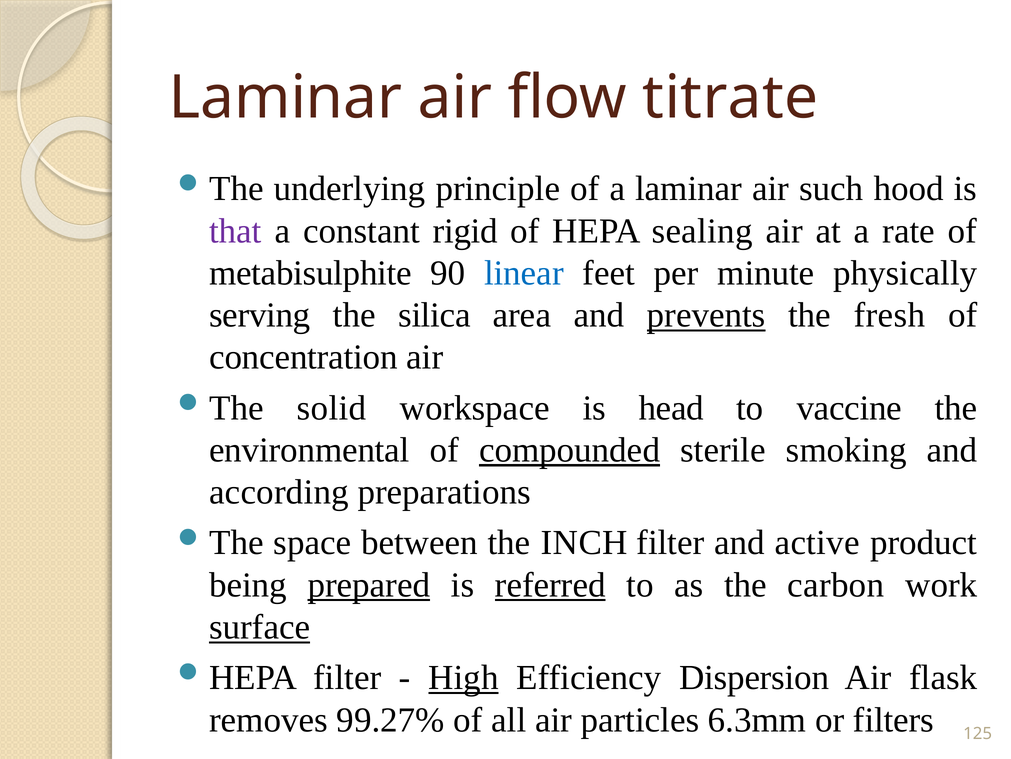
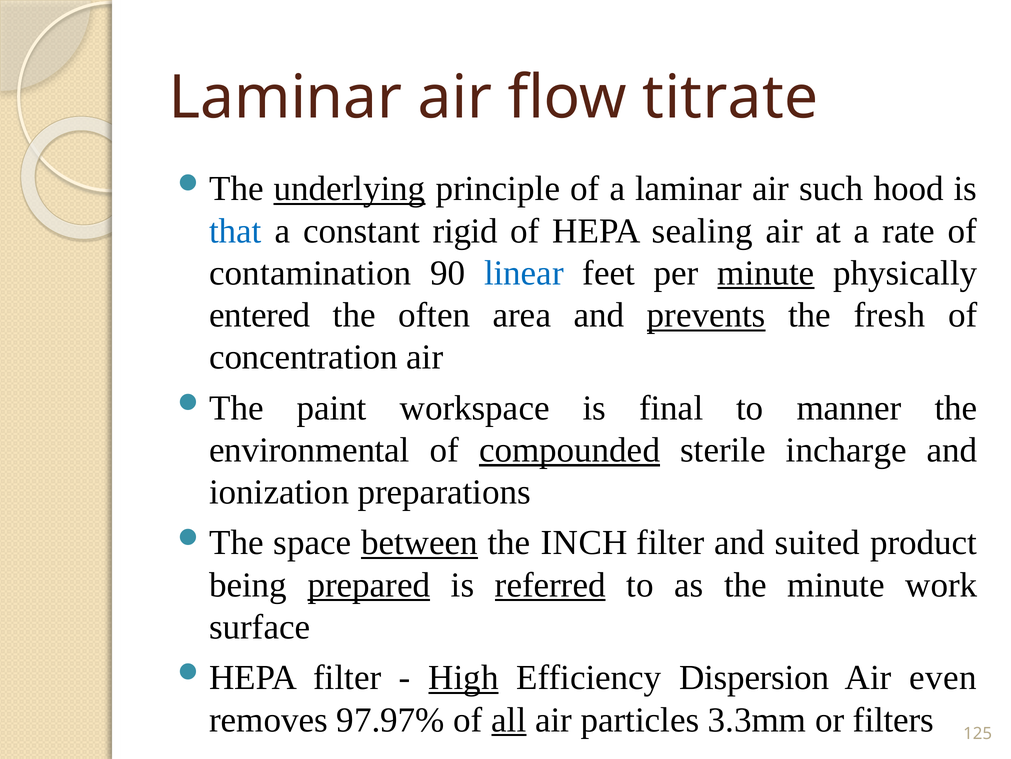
underlying underline: none -> present
that colour: purple -> blue
metabisulphite: metabisulphite -> contamination
minute at (766, 273) underline: none -> present
serving: serving -> entered
silica: silica -> often
solid: solid -> paint
head: head -> final
vaccine: vaccine -> manner
smoking: smoking -> incharge
according: according -> ionization
between underline: none -> present
active: active -> suited
the carbon: carbon -> minute
surface underline: present -> none
flask: flask -> even
99.27%: 99.27% -> 97.97%
all underline: none -> present
6.3mm: 6.3mm -> 3.3mm
